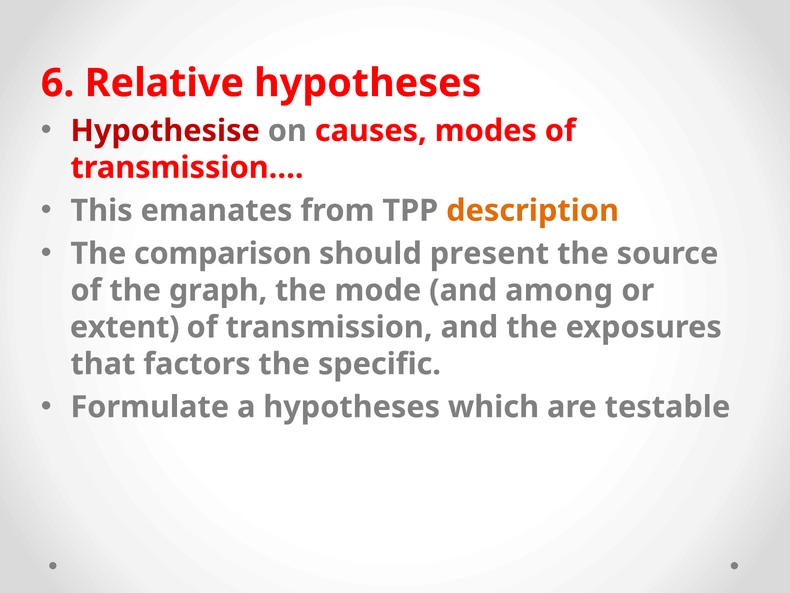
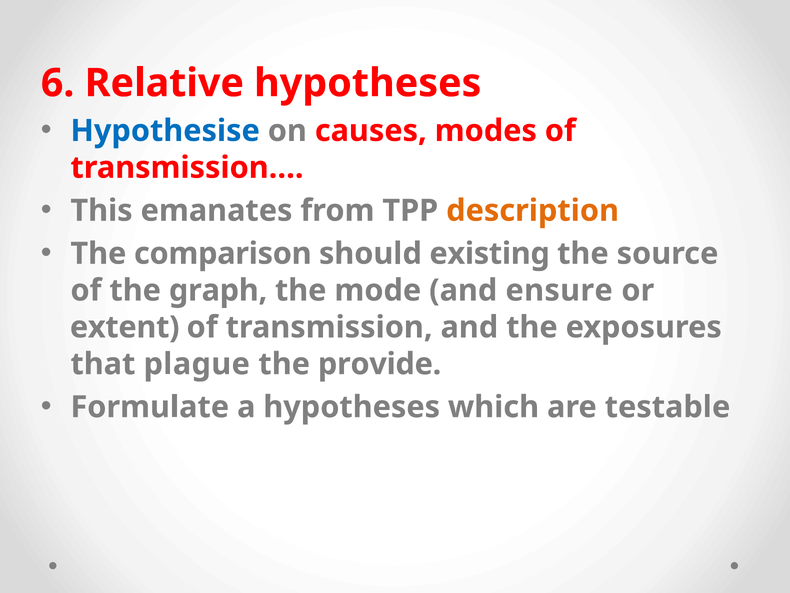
Hypothesise colour: red -> blue
present: present -> existing
among: among -> ensure
factors: factors -> plague
specific: specific -> provide
